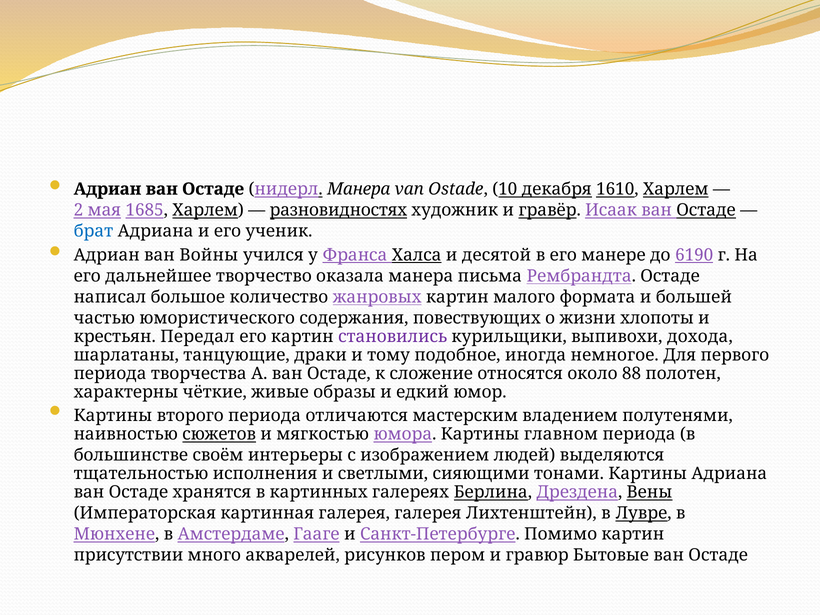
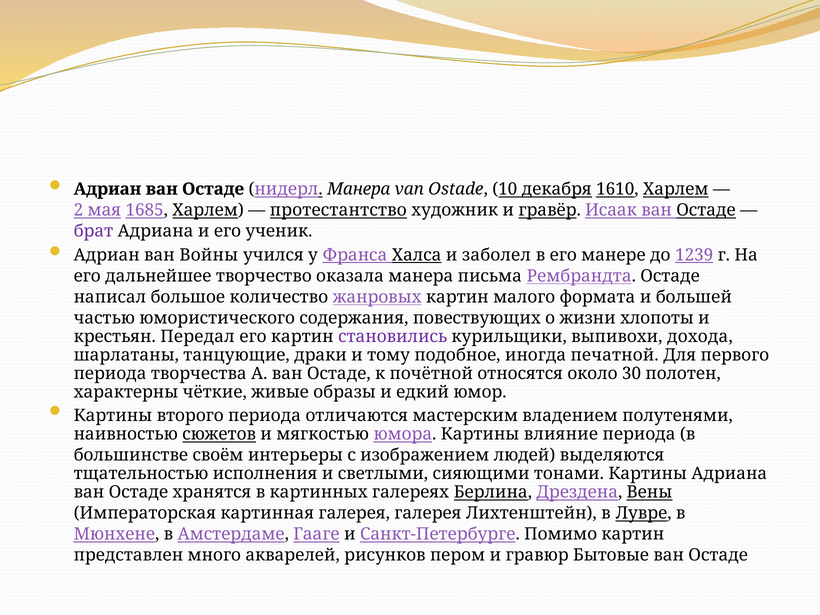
разновидностях: разновидностях -> протестантство
брат colour: blue -> purple
десятой: десятой -> заболел
6190: 6190 -> 1239
немногое: немногое -> печатной
сложение: сложение -> почётной
88: 88 -> 30
главном: главном -> влияние
присутствии: присутствии -> представлен
